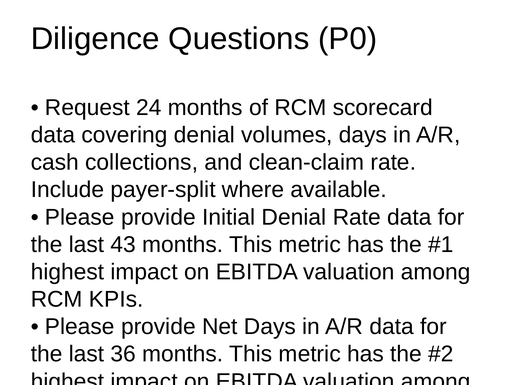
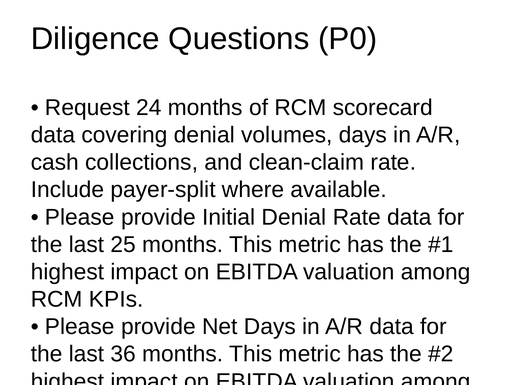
43: 43 -> 25
